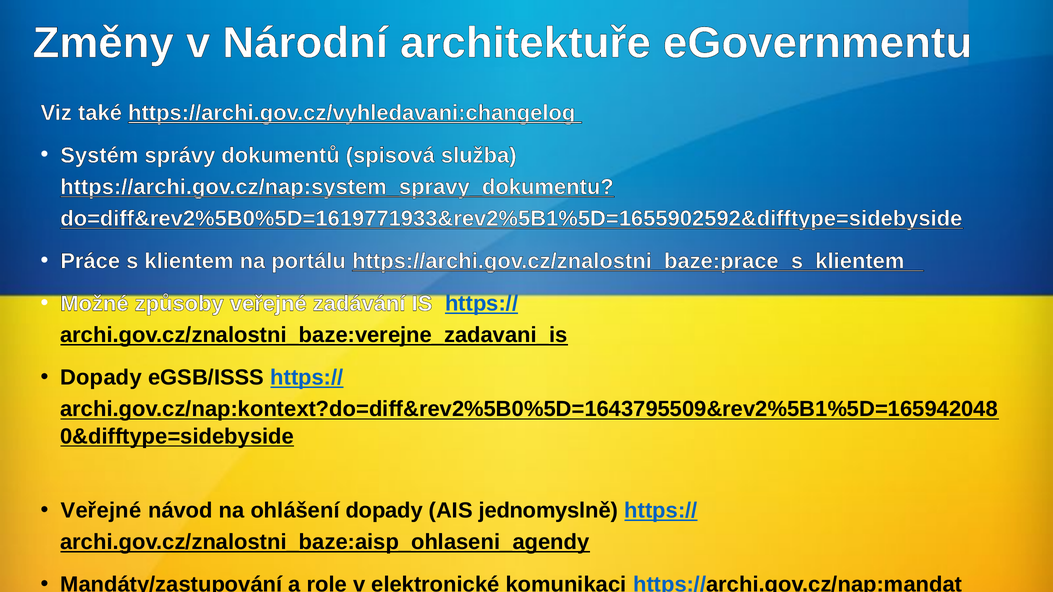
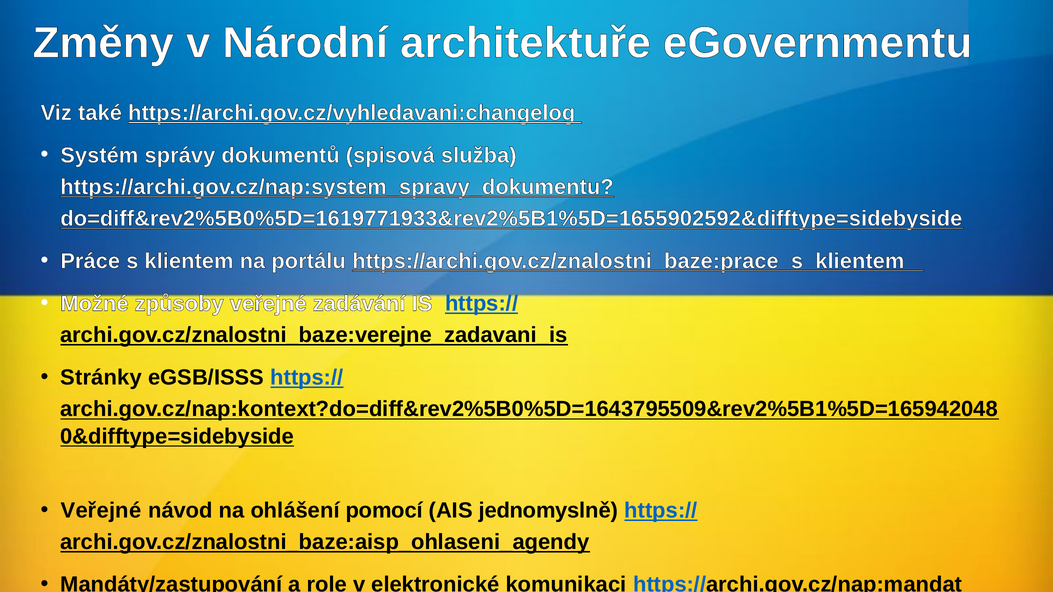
Dopady at (101, 378): Dopady -> Stránky
ohlášení dopady: dopady -> pomocí
